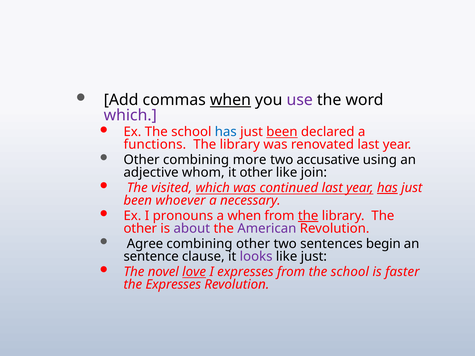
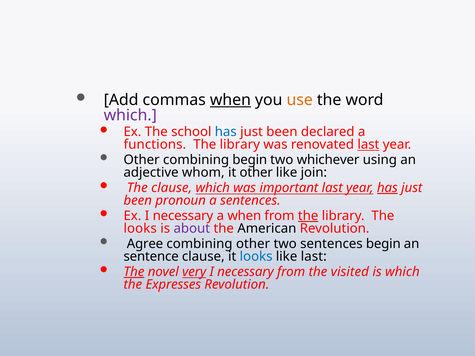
use colour: purple -> orange
been at (282, 132) underline: present -> none
last at (368, 145) underline: none -> present
combining more: more -> begin
accusative: accusative -> whichever
The visited: visited -> clause
continued: continued -> important
whoever: whoever -> pronoun
a necessary: necessary -> sentences
Ex I pronouns: pronouns -> necessary
other at (140, 229): other -> looks
American colour: purple -> black
looks at (256, 257) colour: purple -> blue
like just: just -> last
The at (134, 272) underline: none -> present
love: love -> very
expresses at (245, 272): expresses -> necessary
from the school: school -> visited
is faster: faster -> which
